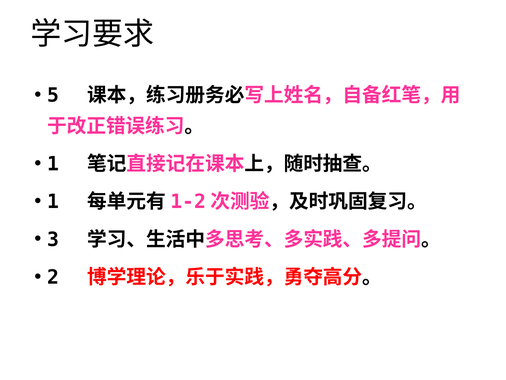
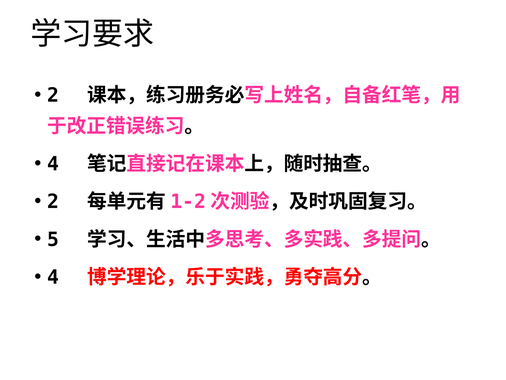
5 at (53, 95): 5 -> 2
1 at (53, 164): 1 -> 4
1 at (53, 202): 1 -> 2
3: 3 -> 5
2 at (53, 277): 2 -> 4
